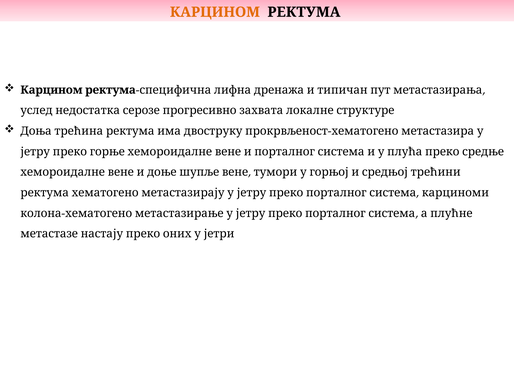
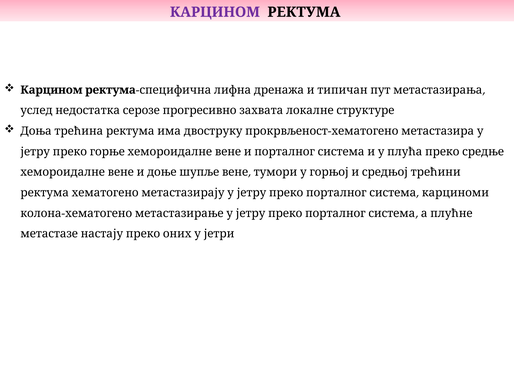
КАРЦИНОМ colour: orange -> purple
